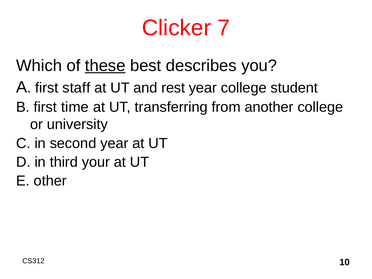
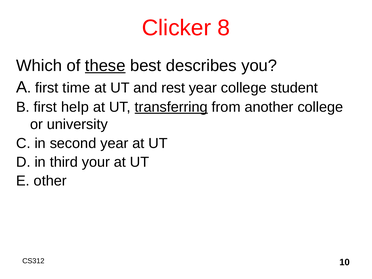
7: 7 -> 8
staff: staff -> time
time: time -> help
transferring underline: none -> present
